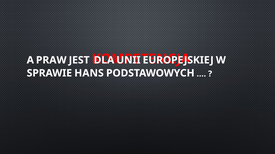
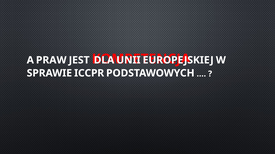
HANS: HANS -> ICCPR
